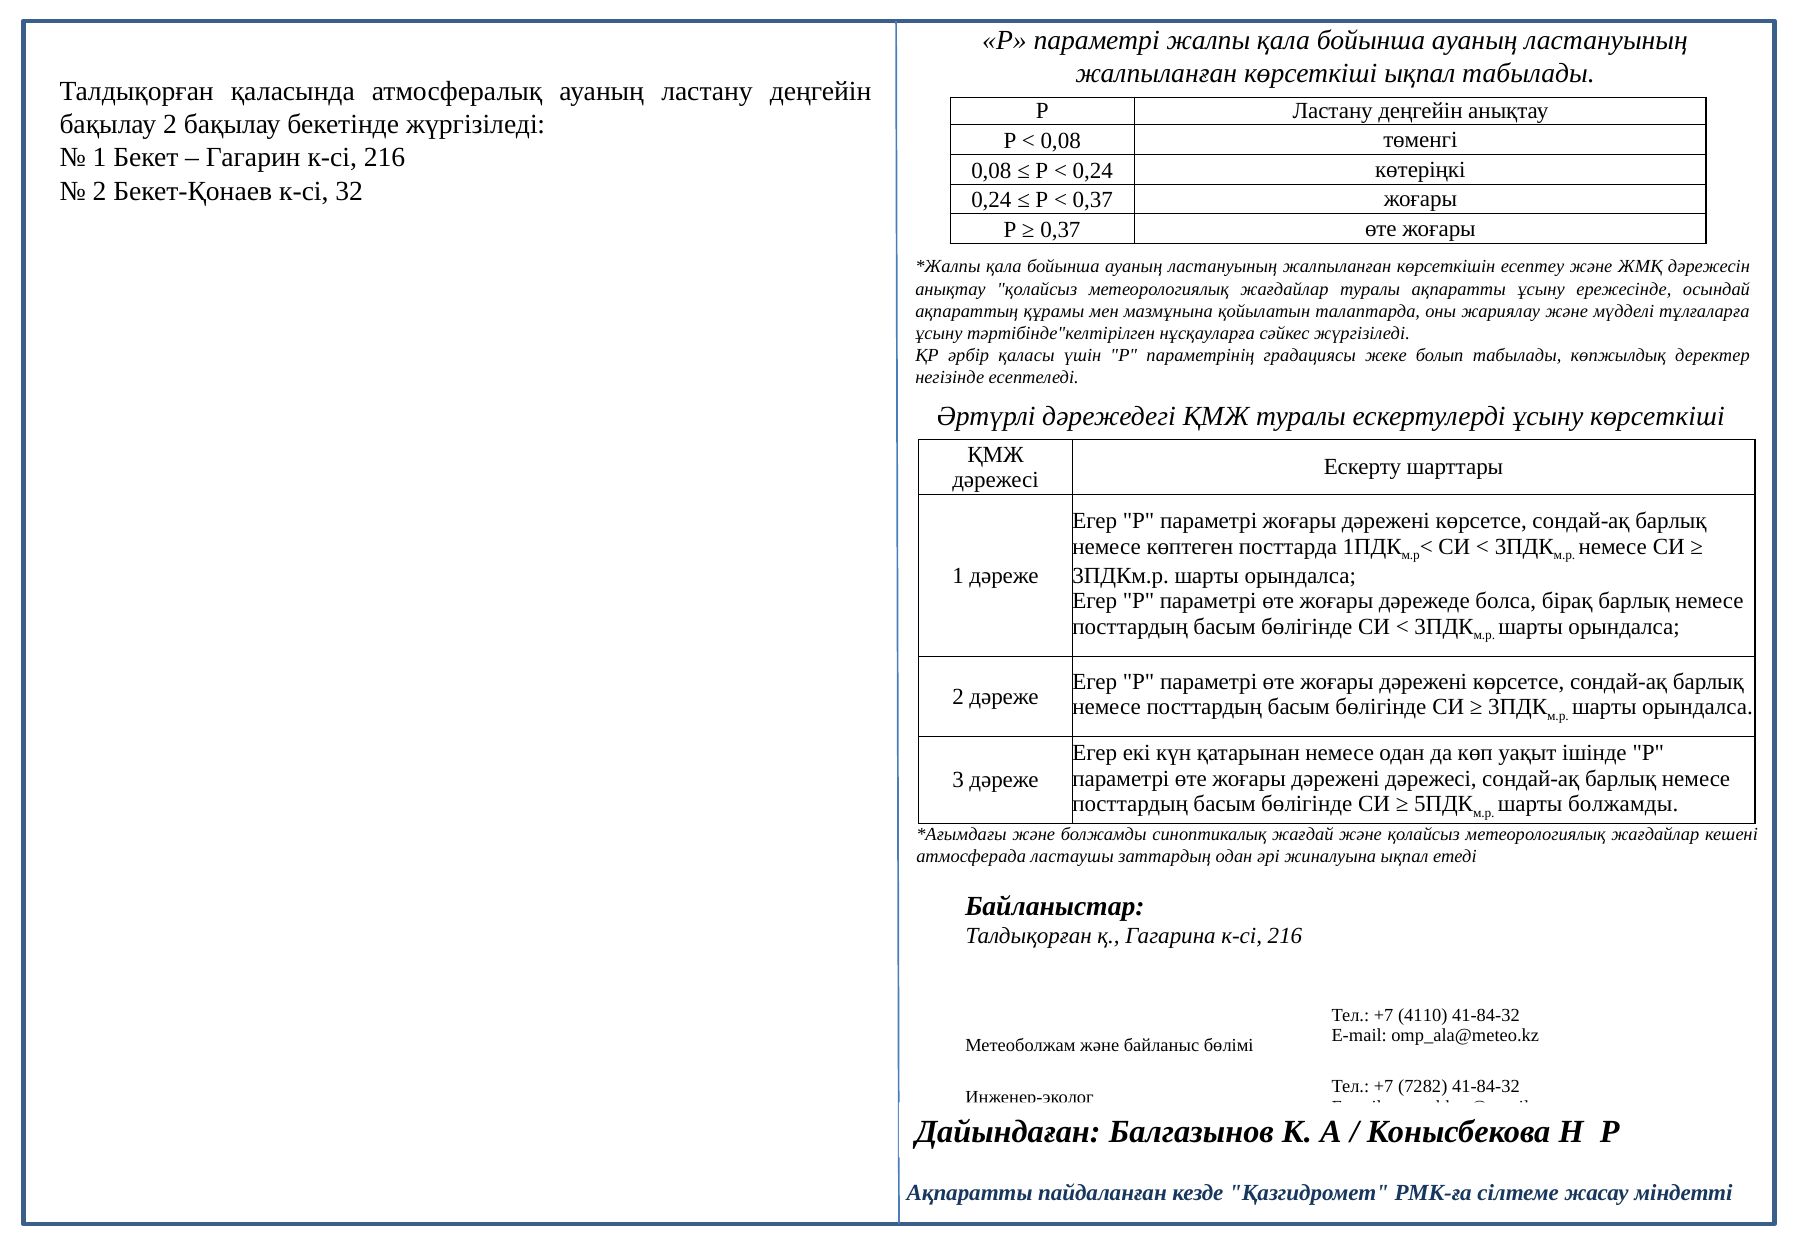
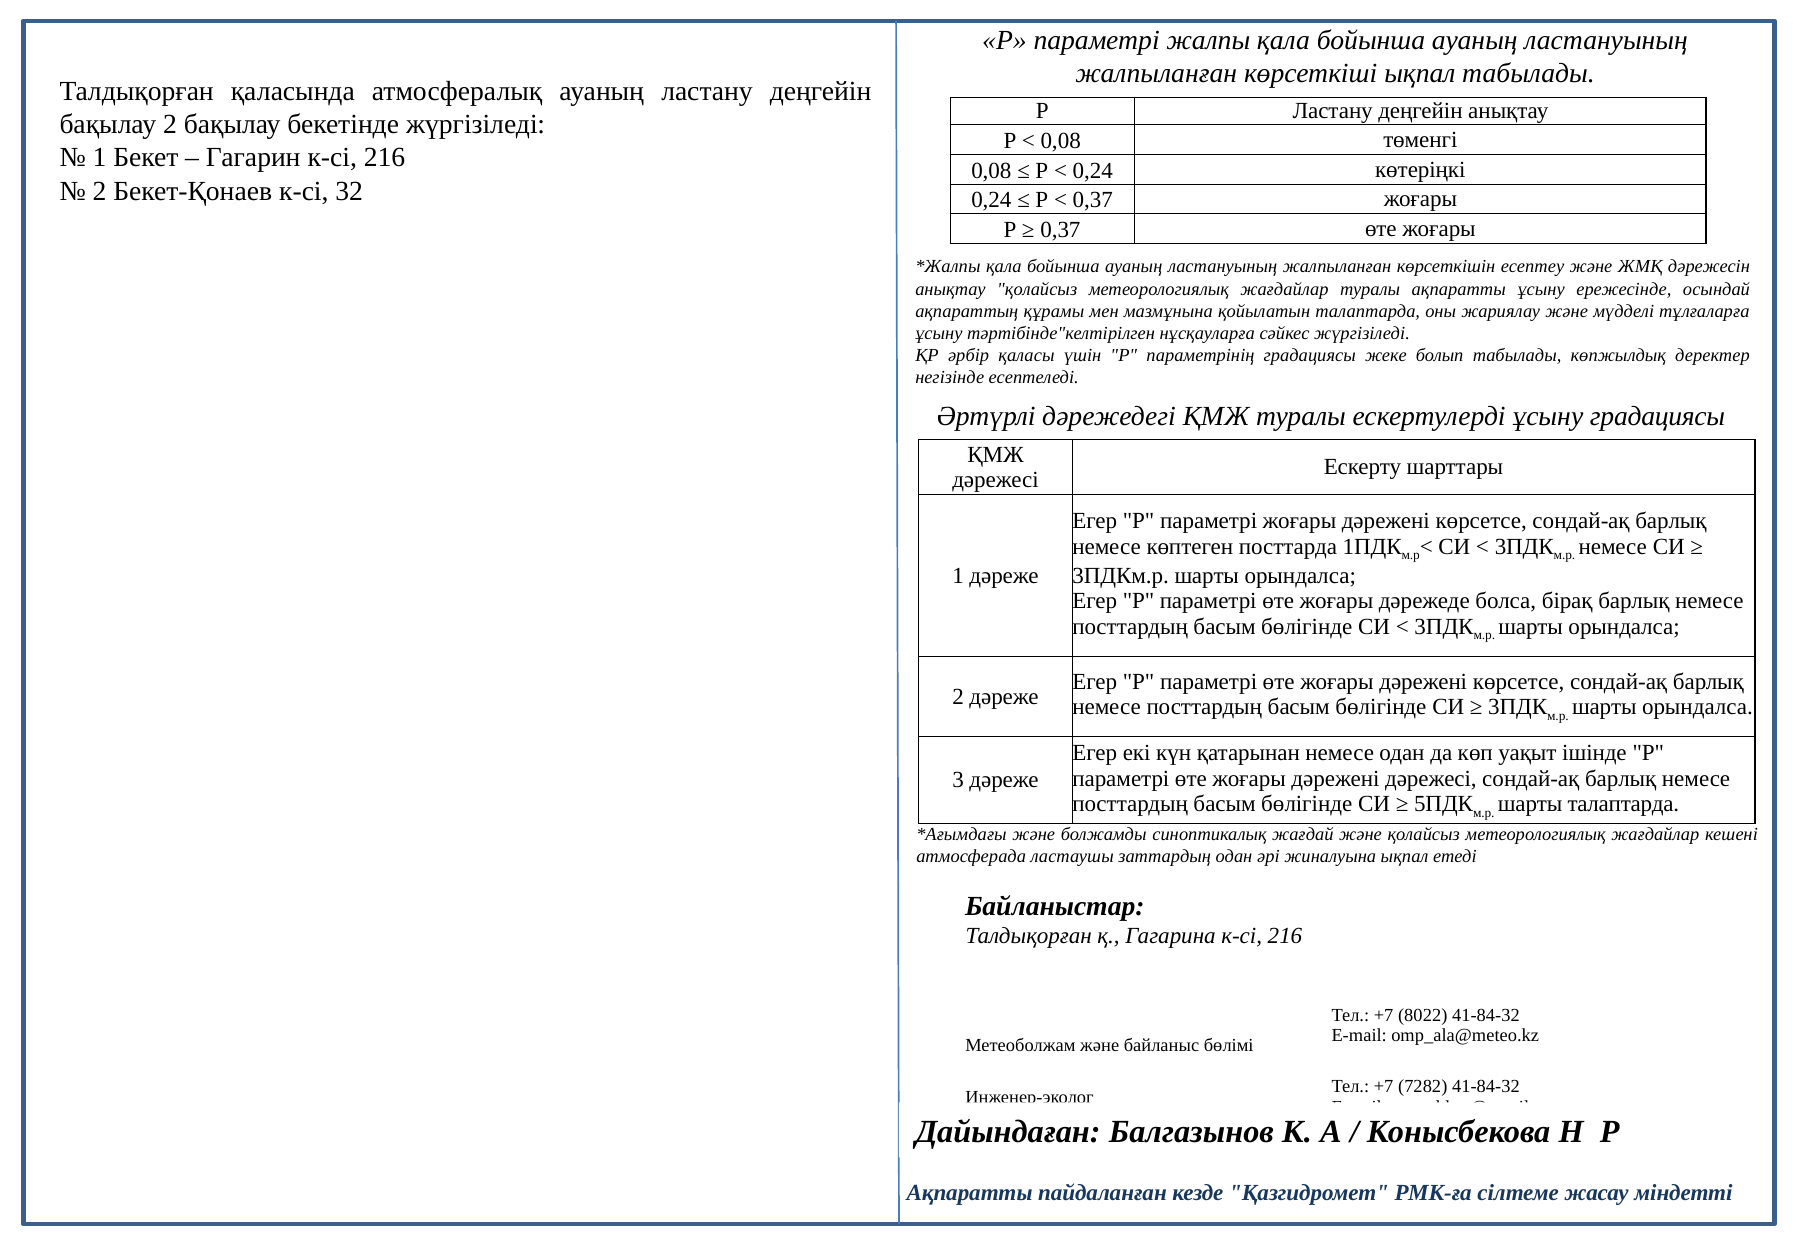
ұсыну көрсеткіші: көрсеткіші -> градациясы
шарты болжамды: болжамды -> талаптарда
4110: 4110 -> 8022
